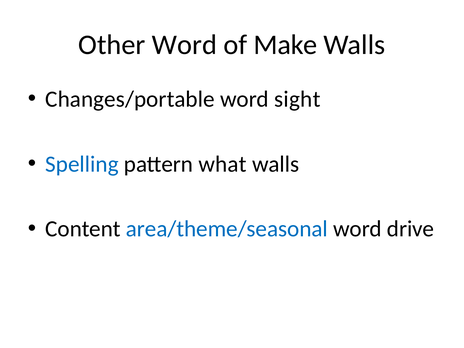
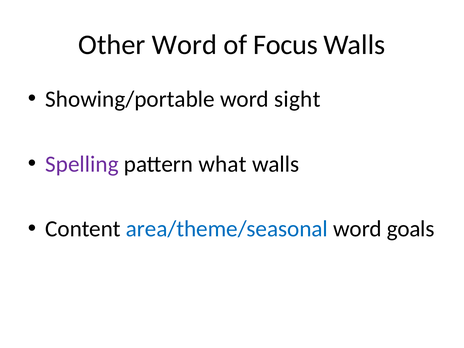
Make: Make -> Focus
Changes/portable: Changes/portable -> Showing/portable
Spelling colour: blue -> purple
drive: drive -> goals
